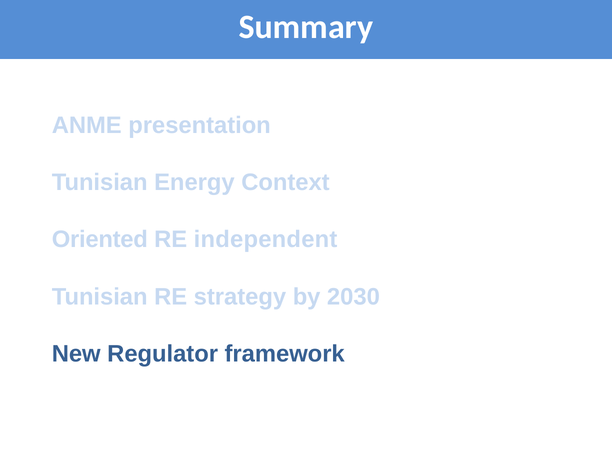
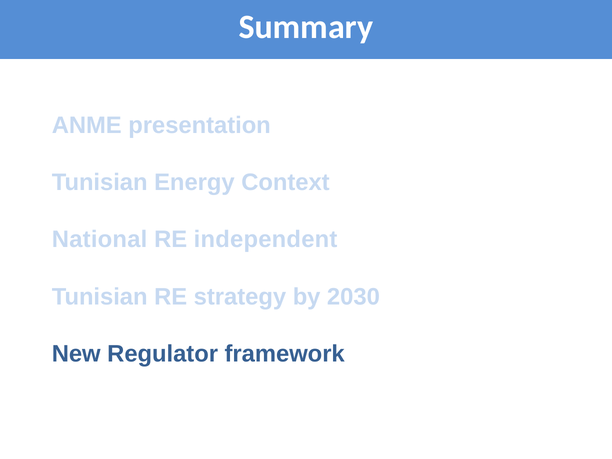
Oriented: Oriented -> National
